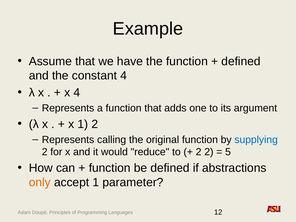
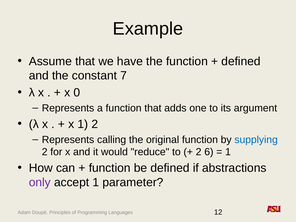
constant 4: 4 -> 7
x 4: 4 -> 0
2 2: 2 -> 6
5 at (228, 152): 5 -> 1
only colour: orange -> purple
